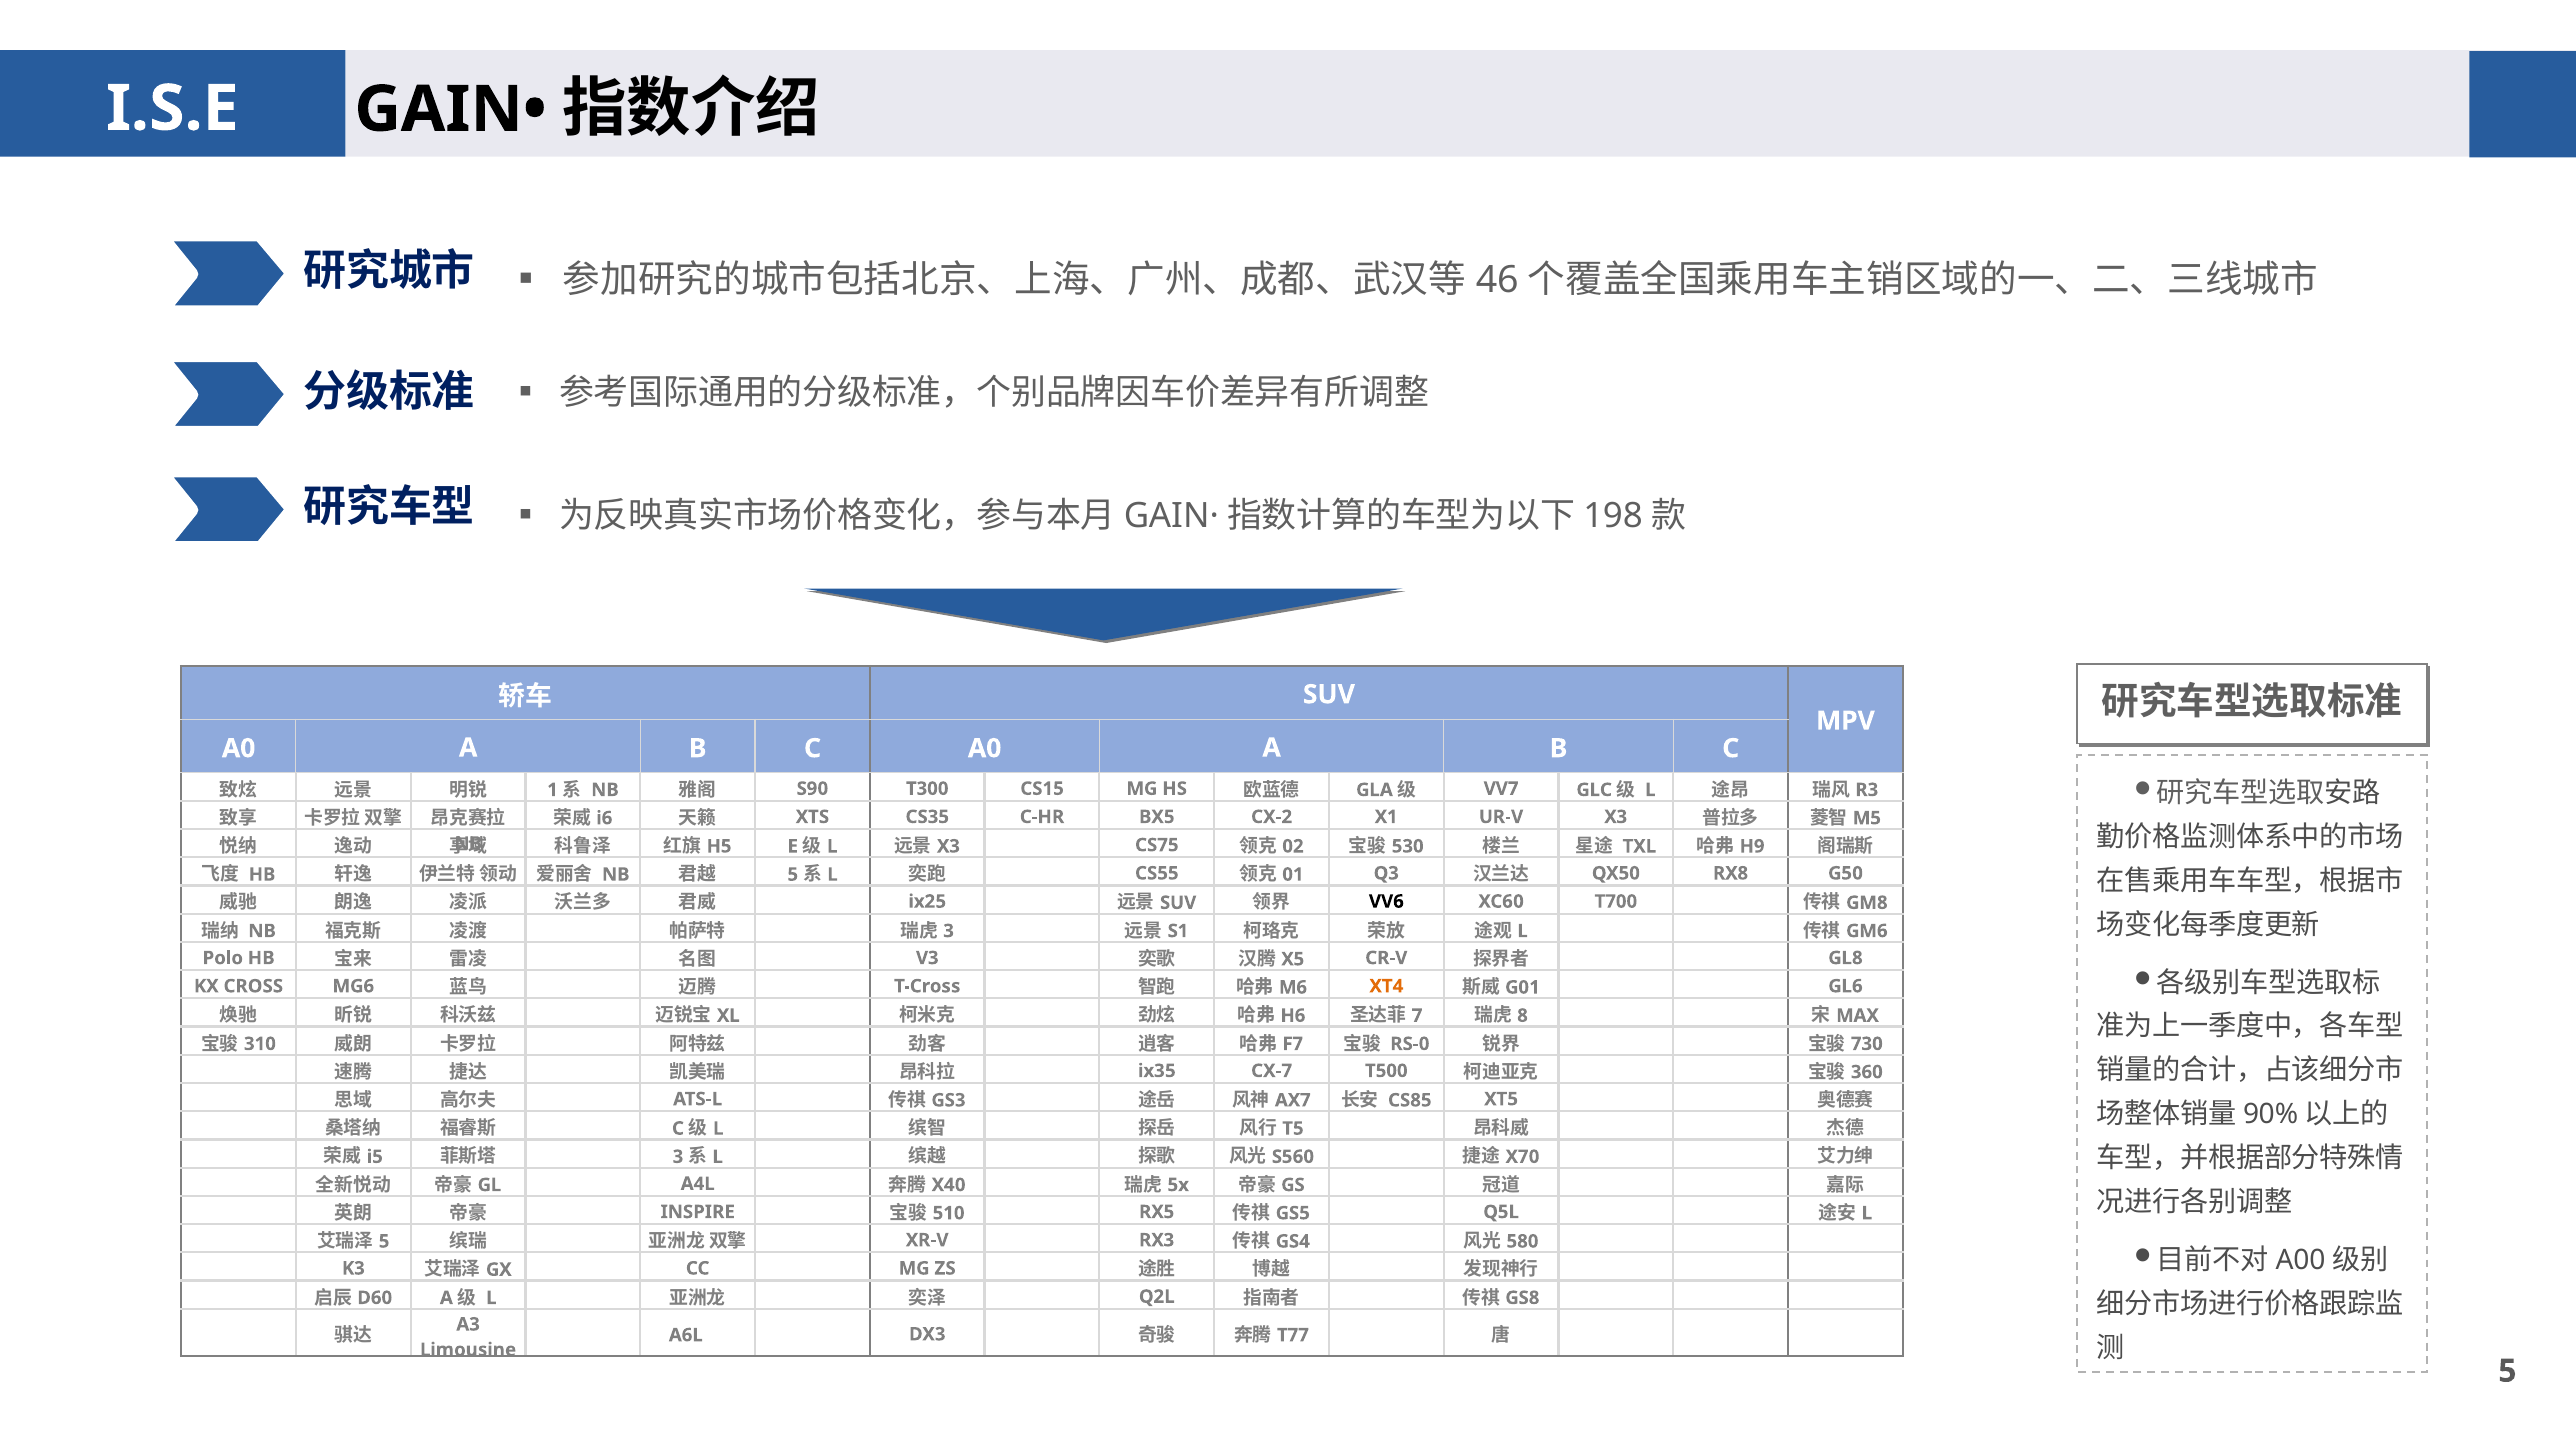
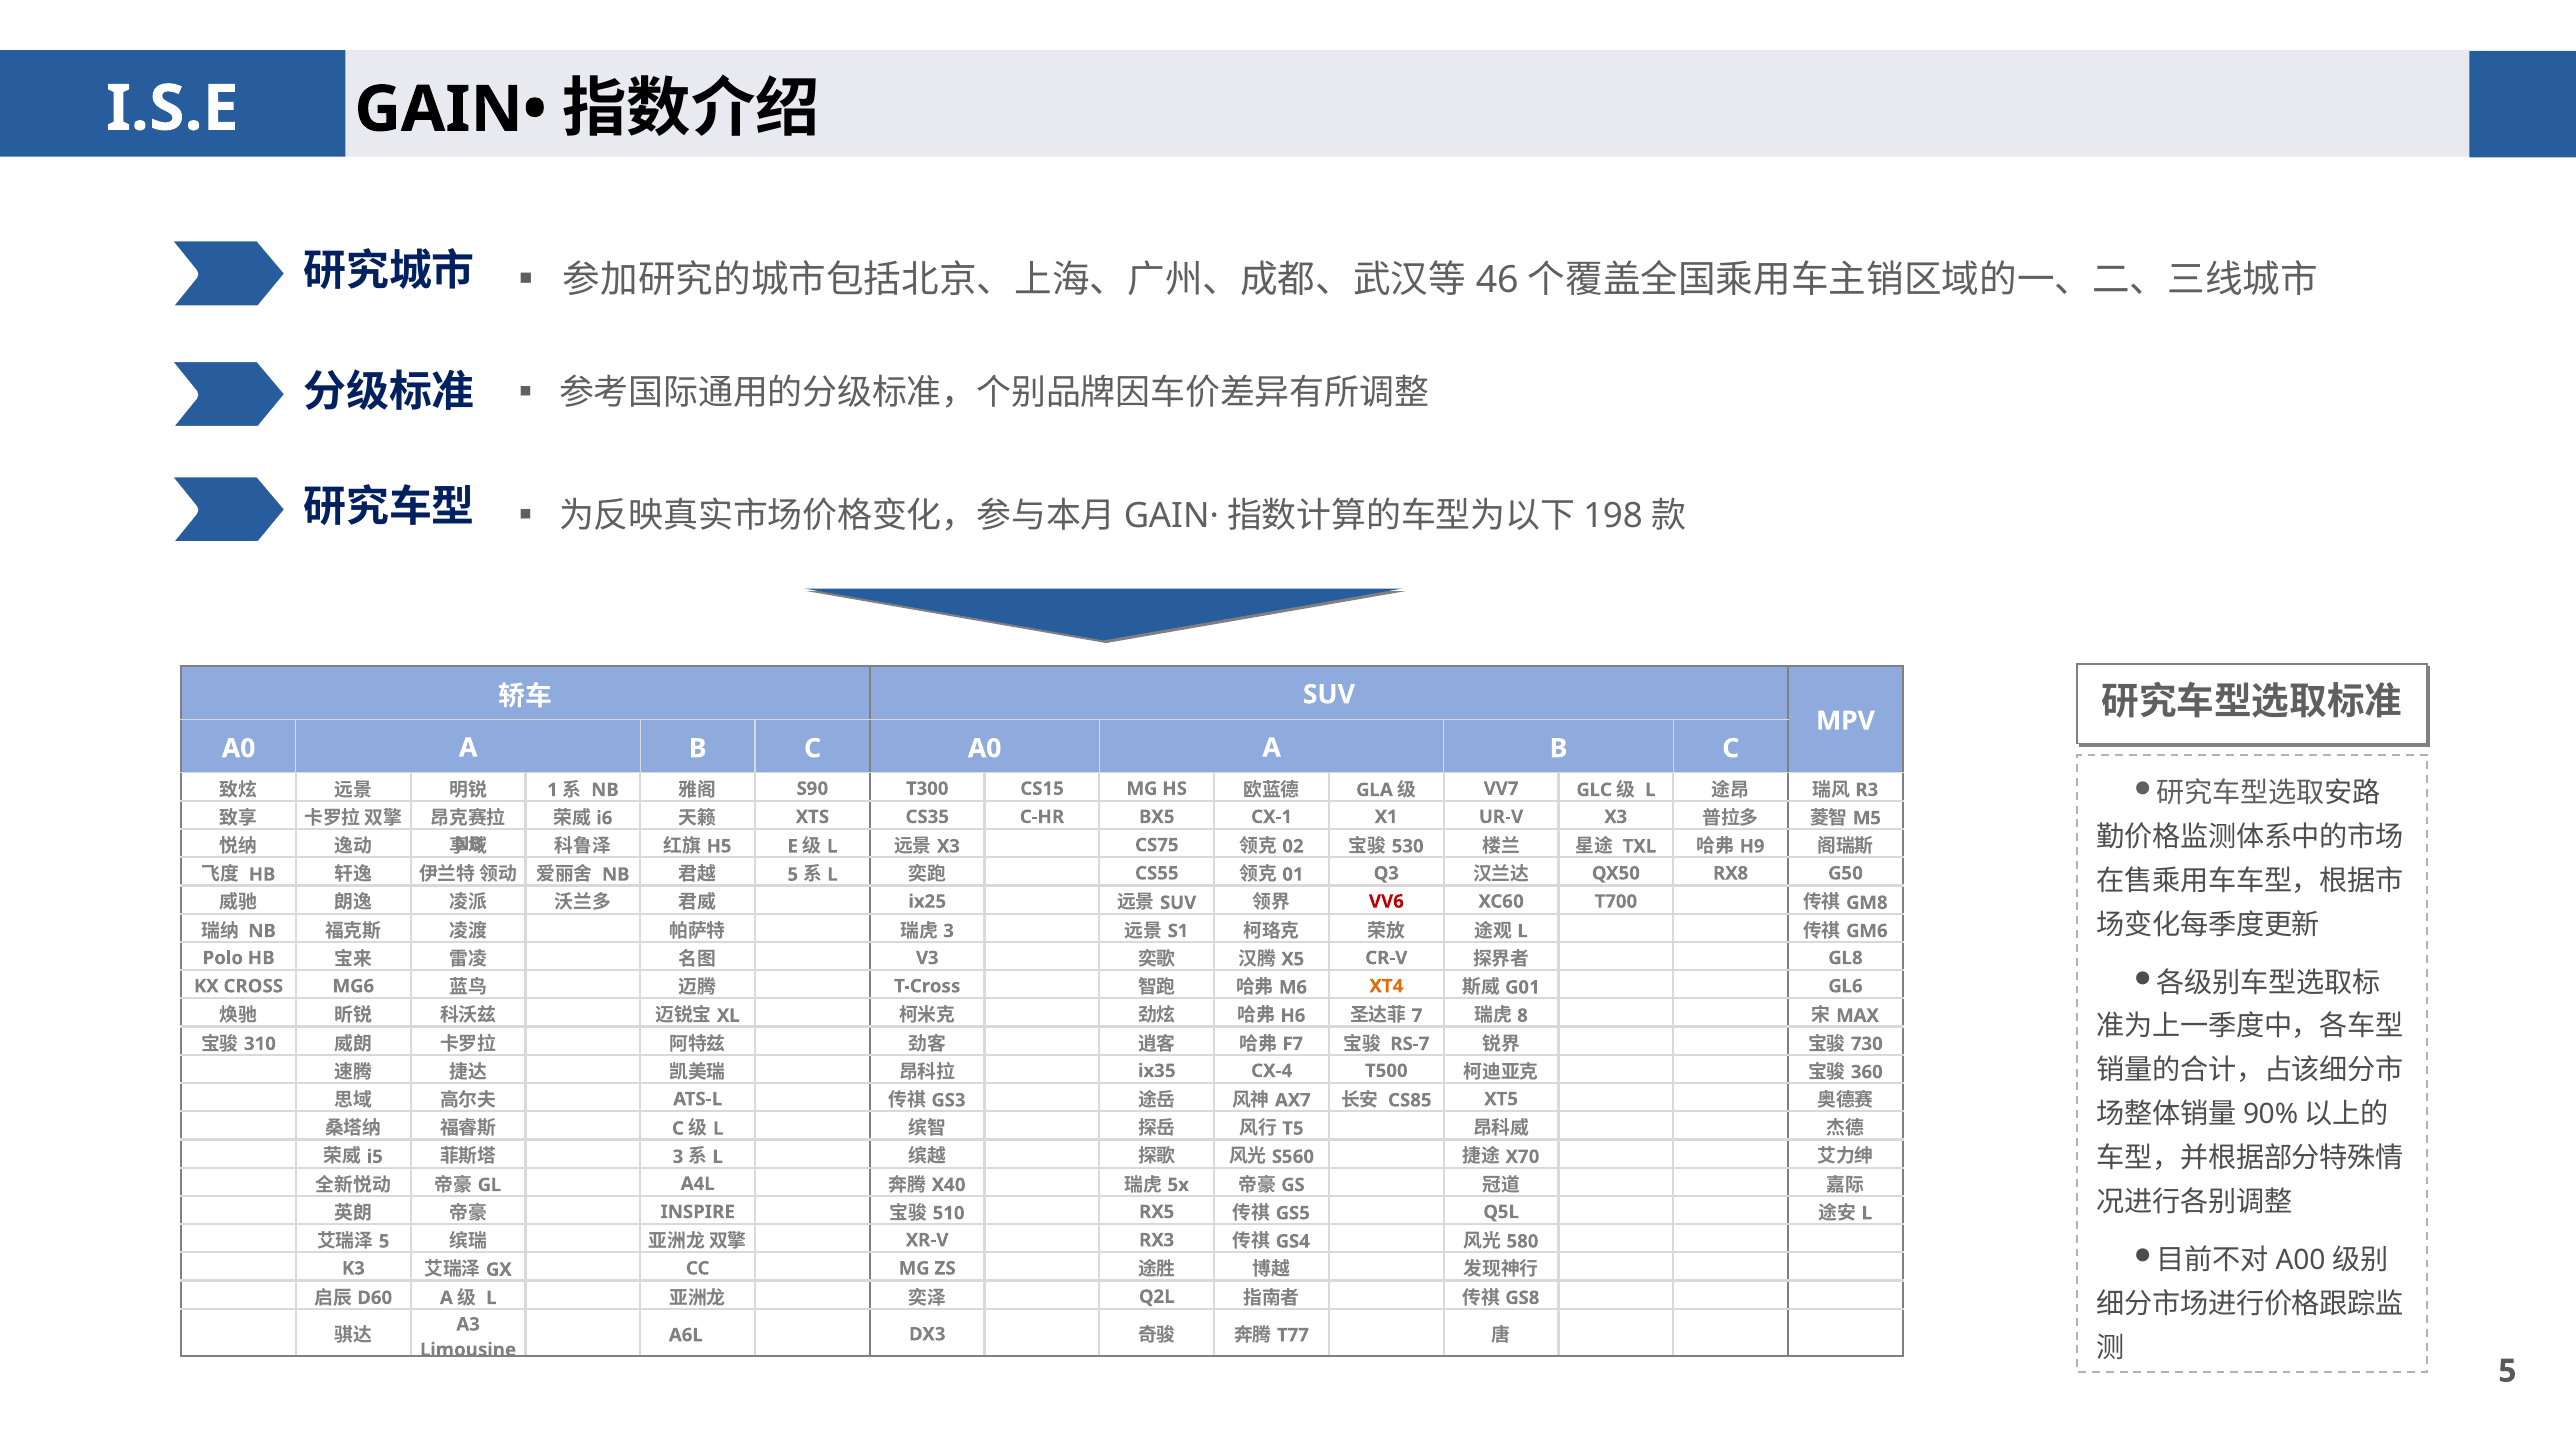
CX-2: CX-2 -> CX-1
VV6 colour: black -> red
RS-0: RS-0 -> RS-7
CX-7: CX-7 -> CX-4
